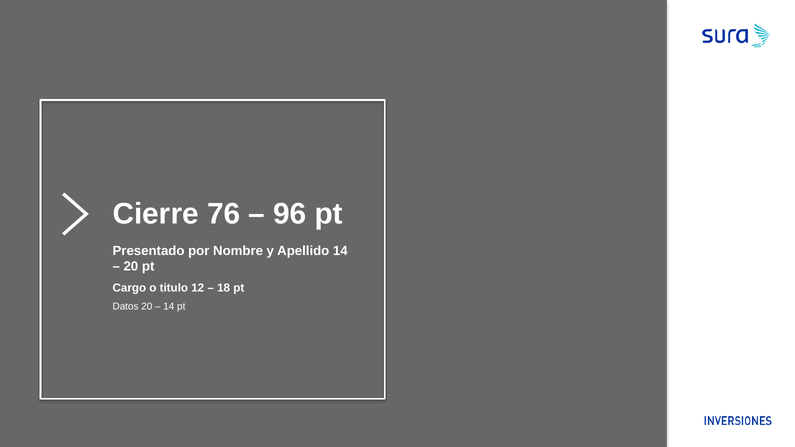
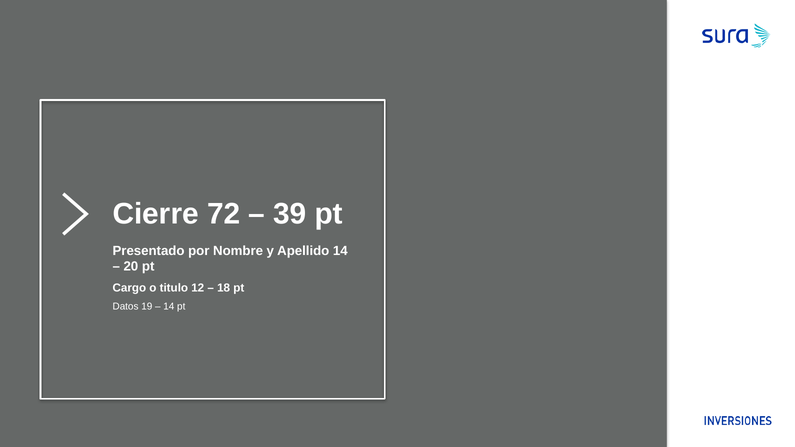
76: 76 -> 72
96: 96 -> 39
Datos 20: 20 -> 19
